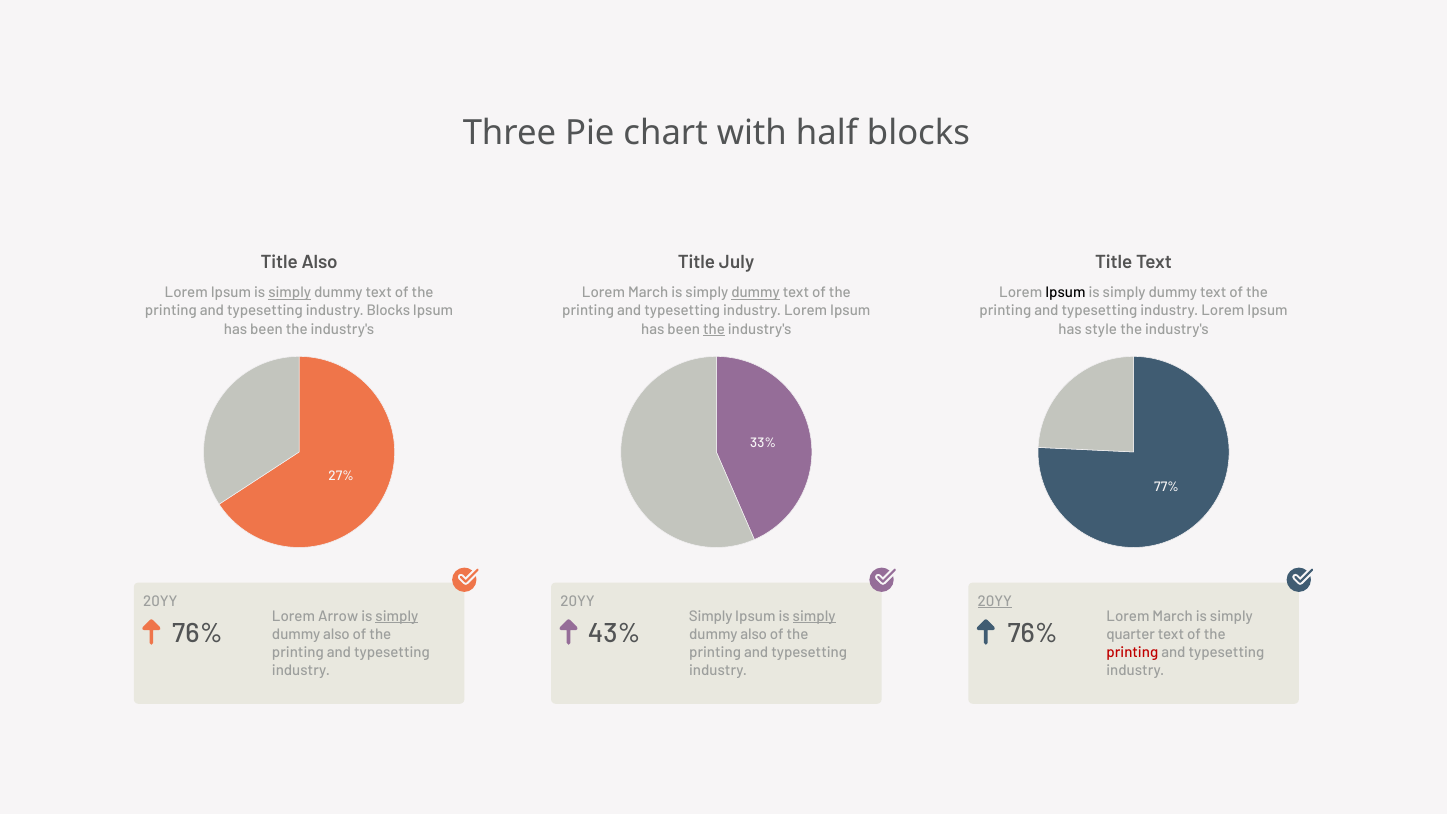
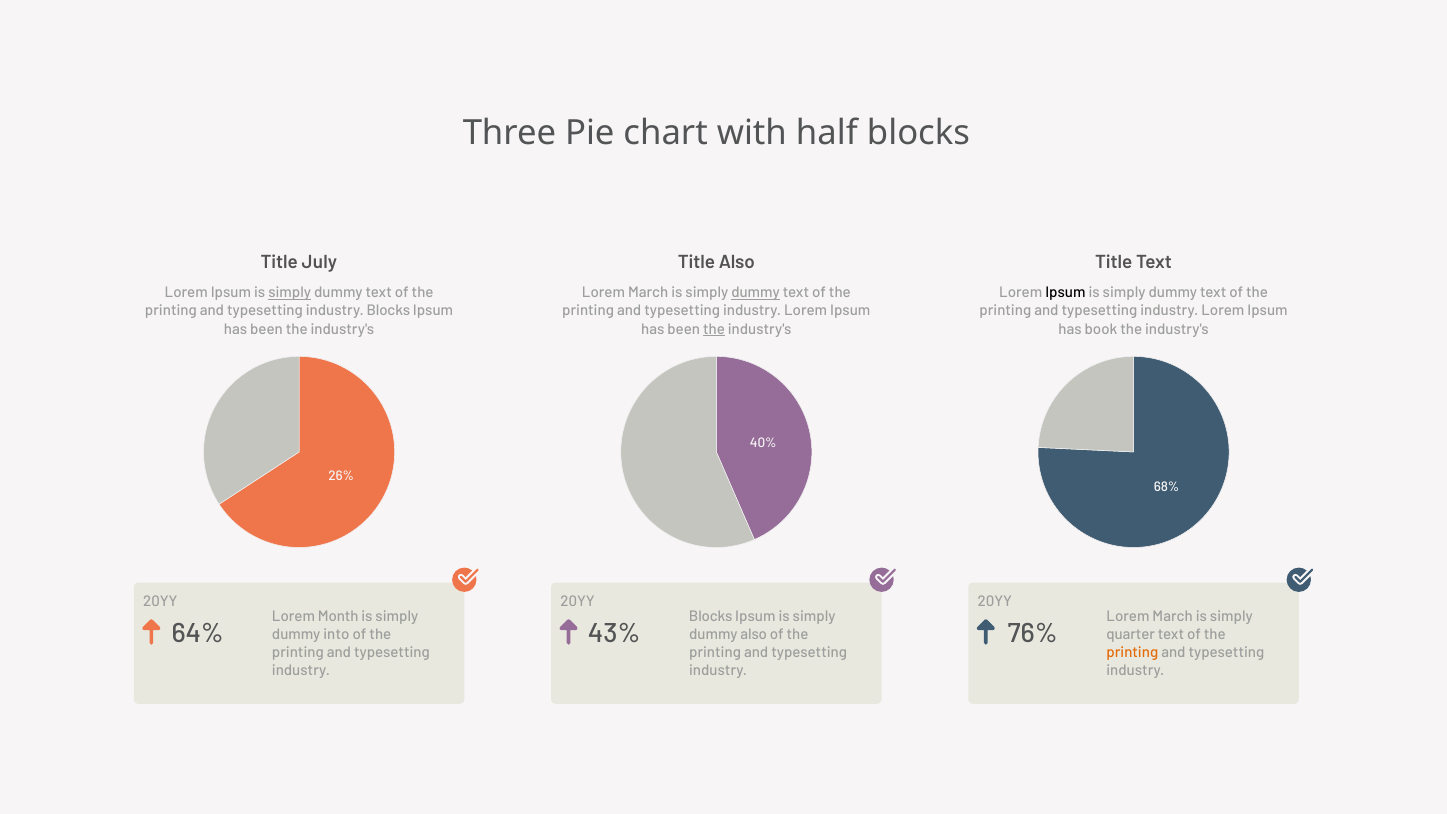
Title Also: Also -> July
Title July: July -> Also
style: style -> book
33%: 33% -> 40%
27%: 27% -> 26%
77%: 77% -> 68%
20YY at (995, 601) underline: present -> none
Arrow: Arrow -> Month
simply at (397, 616) underline: present -> none
Simply at (711, 616): Simply -> Blocks
simply at (814, 616) underline: present -> none
76% at (197, 634): 76% -> 64%
also at (337, 634): also -> into
printing at (1132, 652) colour: red -> orange
